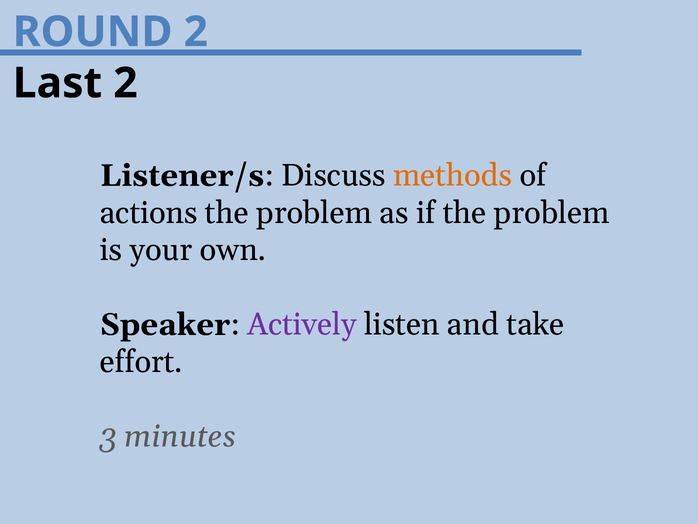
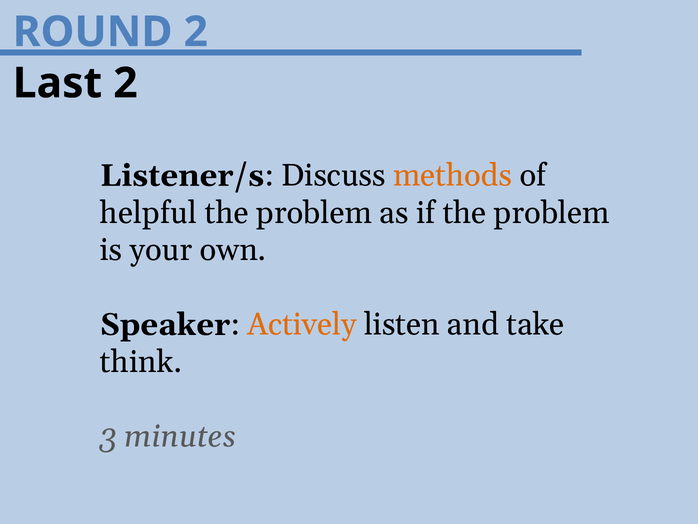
actions: actions -> helpful
Actively colour: purple -> orange
effort: effort -> think
